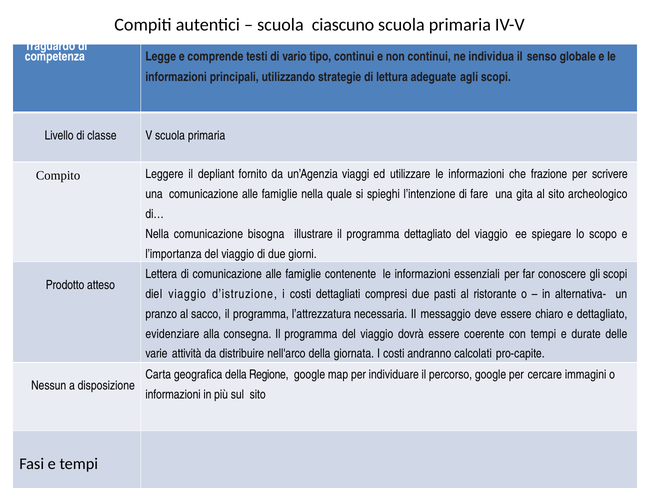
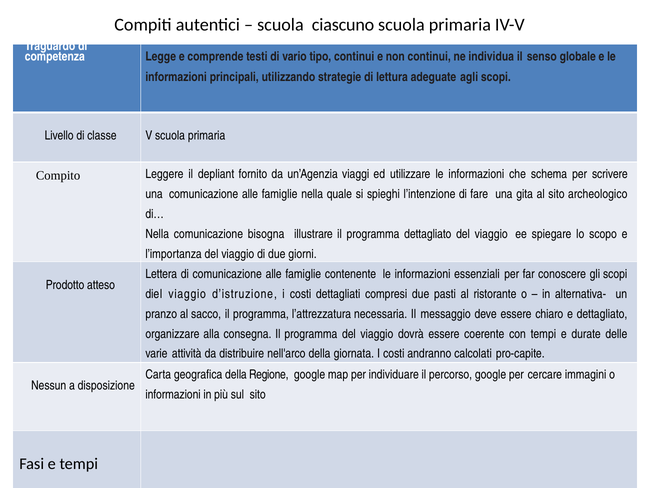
frazione: frazione -> schema
evidenziare: evidenziare -> organizzare
